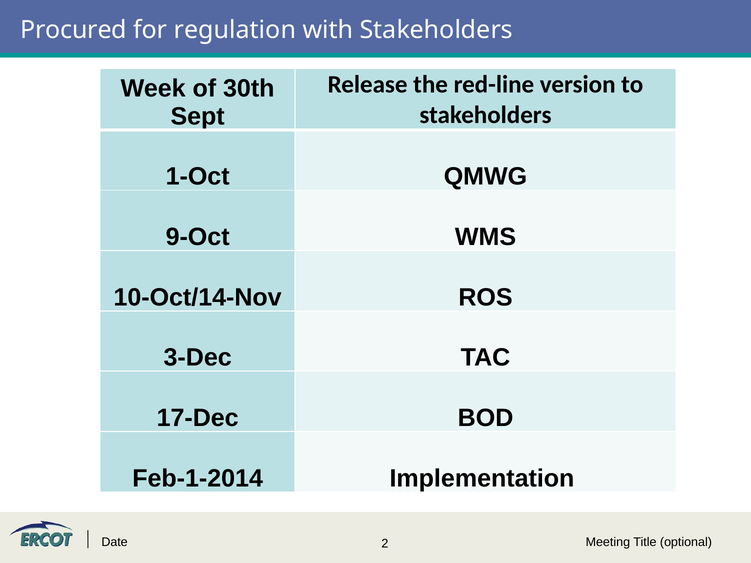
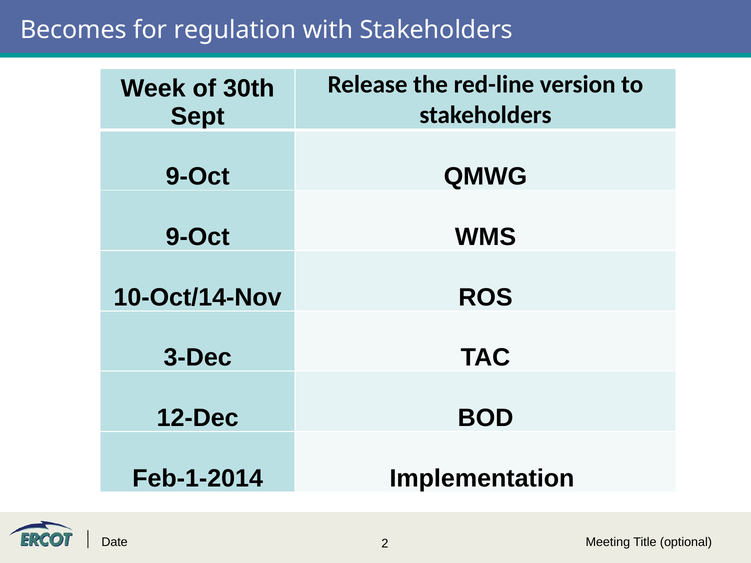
Procured: Procured -> Becomes
1-Oct at (198, 177): 1-Oct -> 9-Oct
17-Dec: 17-Dec -> 12-Dec
